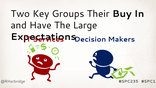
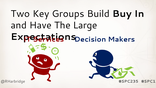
Their: Their -> Build
